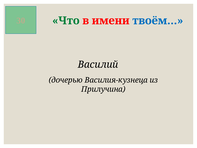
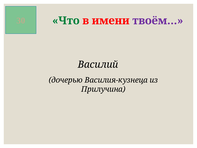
твоём… colour: blue -> purple
